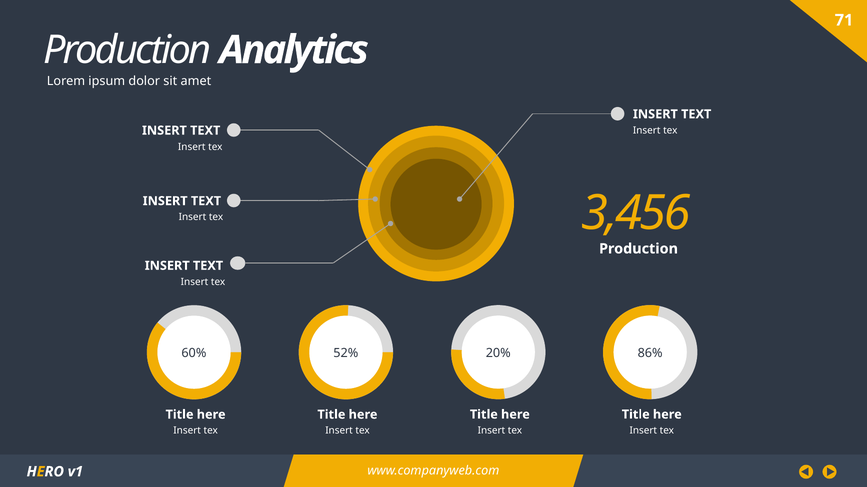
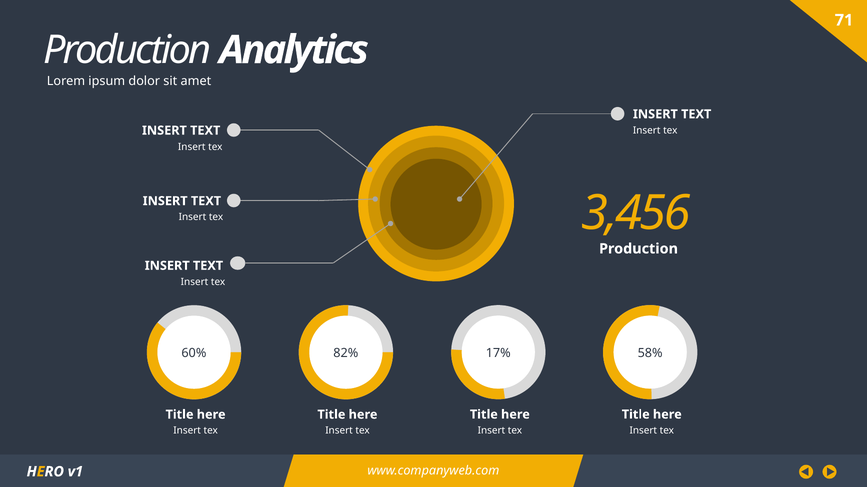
20%: 20% -> 17%
86%: 86% -> 58%
52%: 52% -> 82%
